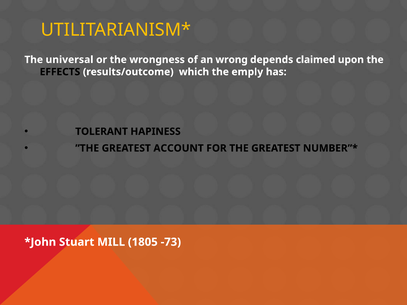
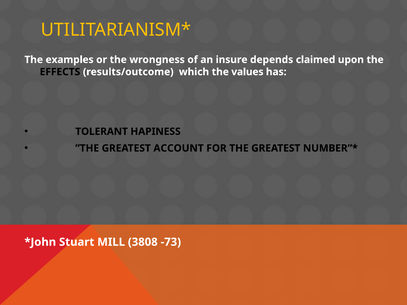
universal: universal -> examples
wrong: wrong -> insure
emply: emply -> values
1805: 1805 -> 3808
